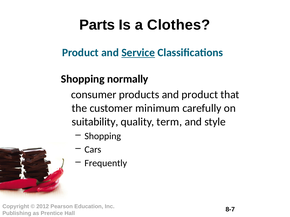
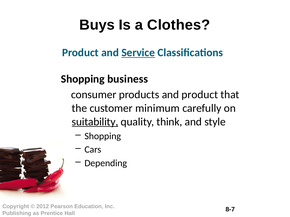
Parts: Parts -> Buys
normally: normally -> business
suitability underline: none -> present
term: term -> think
Frequently: Frequently -> Depending
